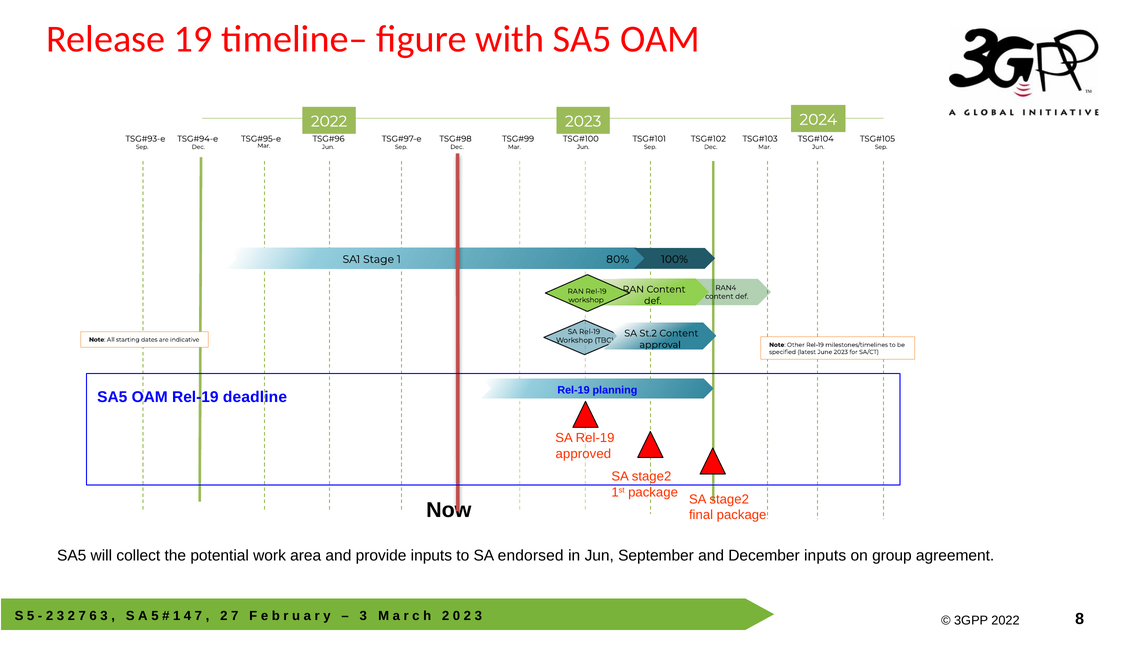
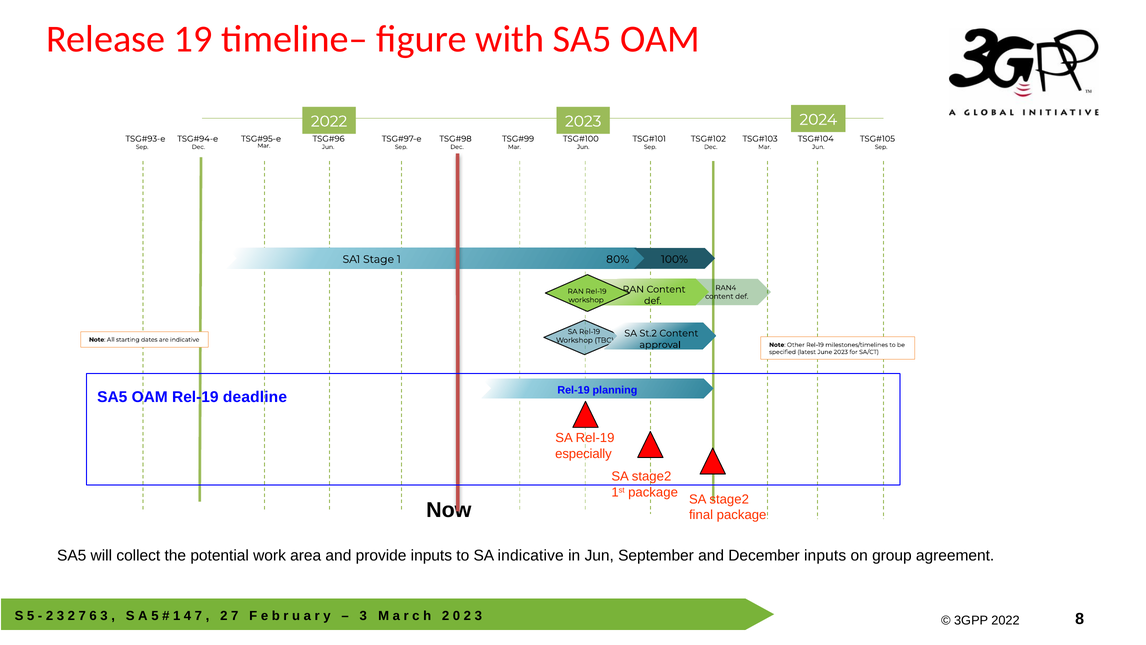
approved: approved -> especially
SA endorsed: endorsed -> indicative
